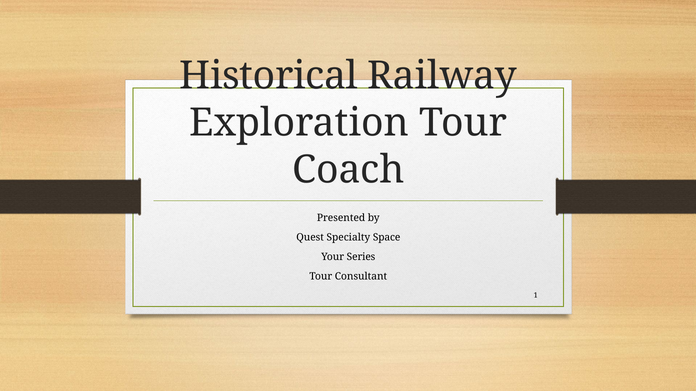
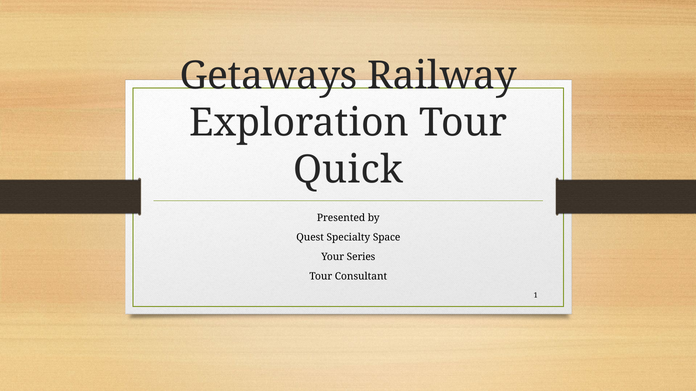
Historical: Historical -> Getaways
Coach: Coach -> Quick
